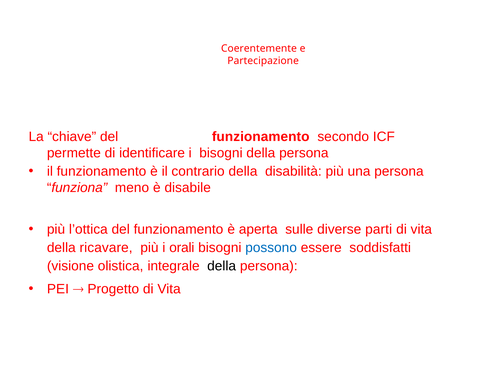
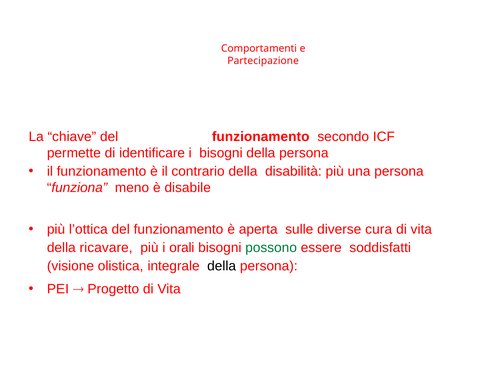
Coerentemente: Coerentemente -> Comportamenti
parti: parti -> cura
possono colour: blue -> green
